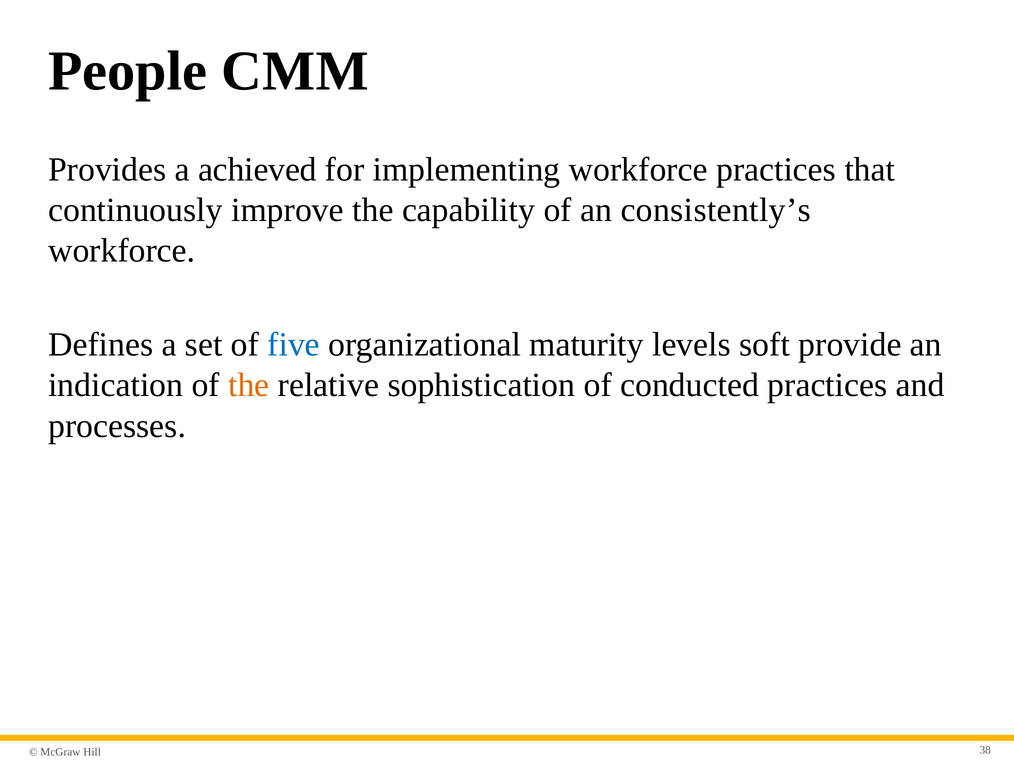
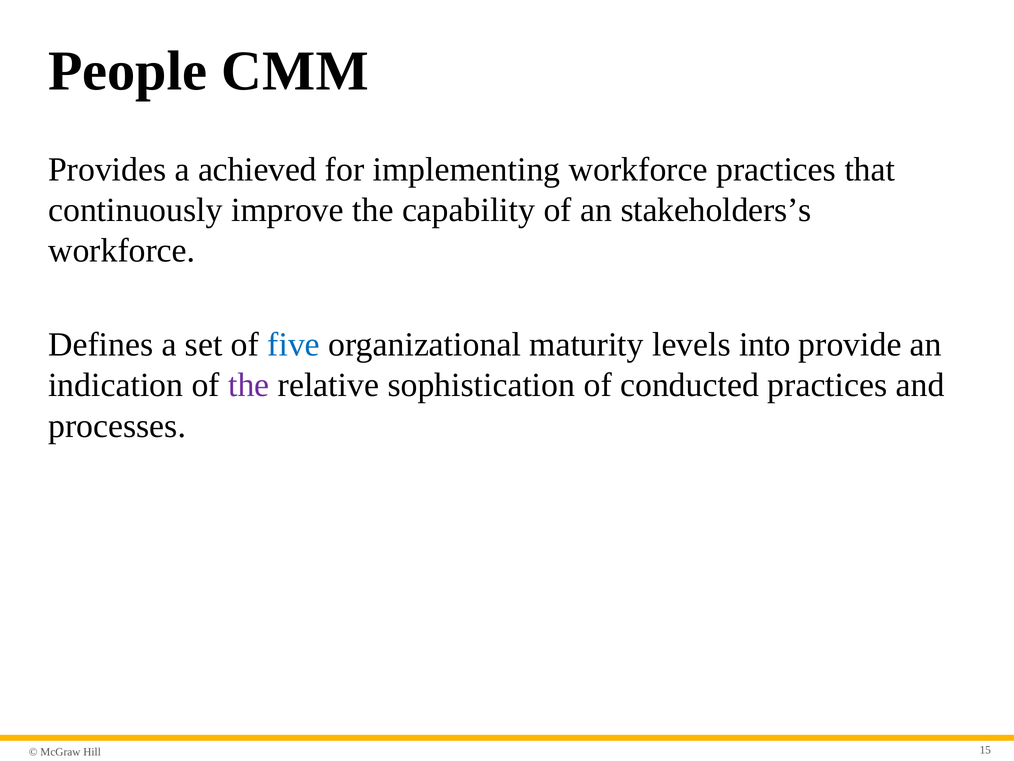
consistently’s: consistently’s -> stakeholders’s
soft: soft -> into
the at (249, 385) colour: orange -> purple
38: 38 -> 15
